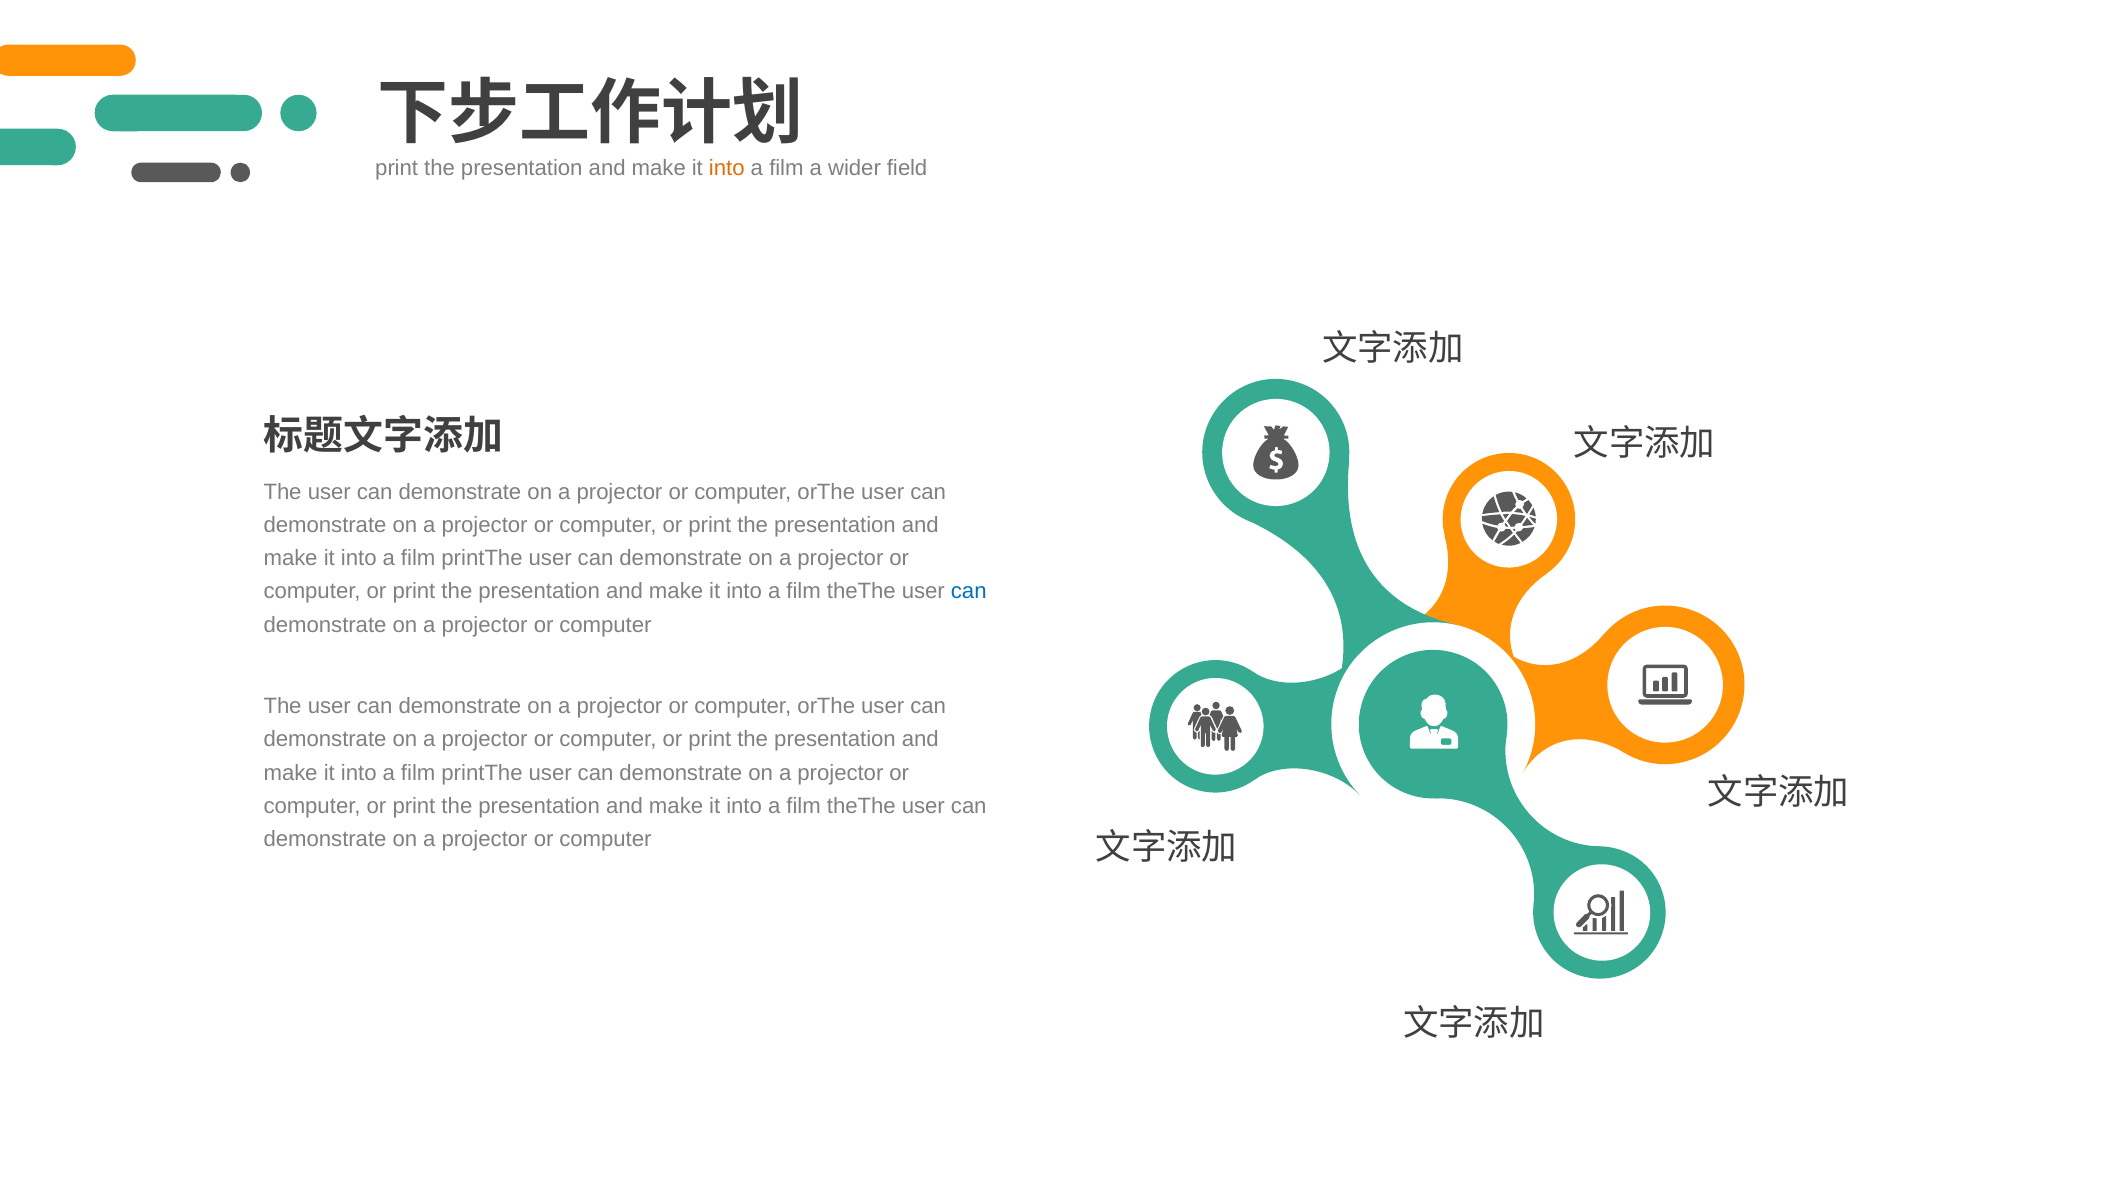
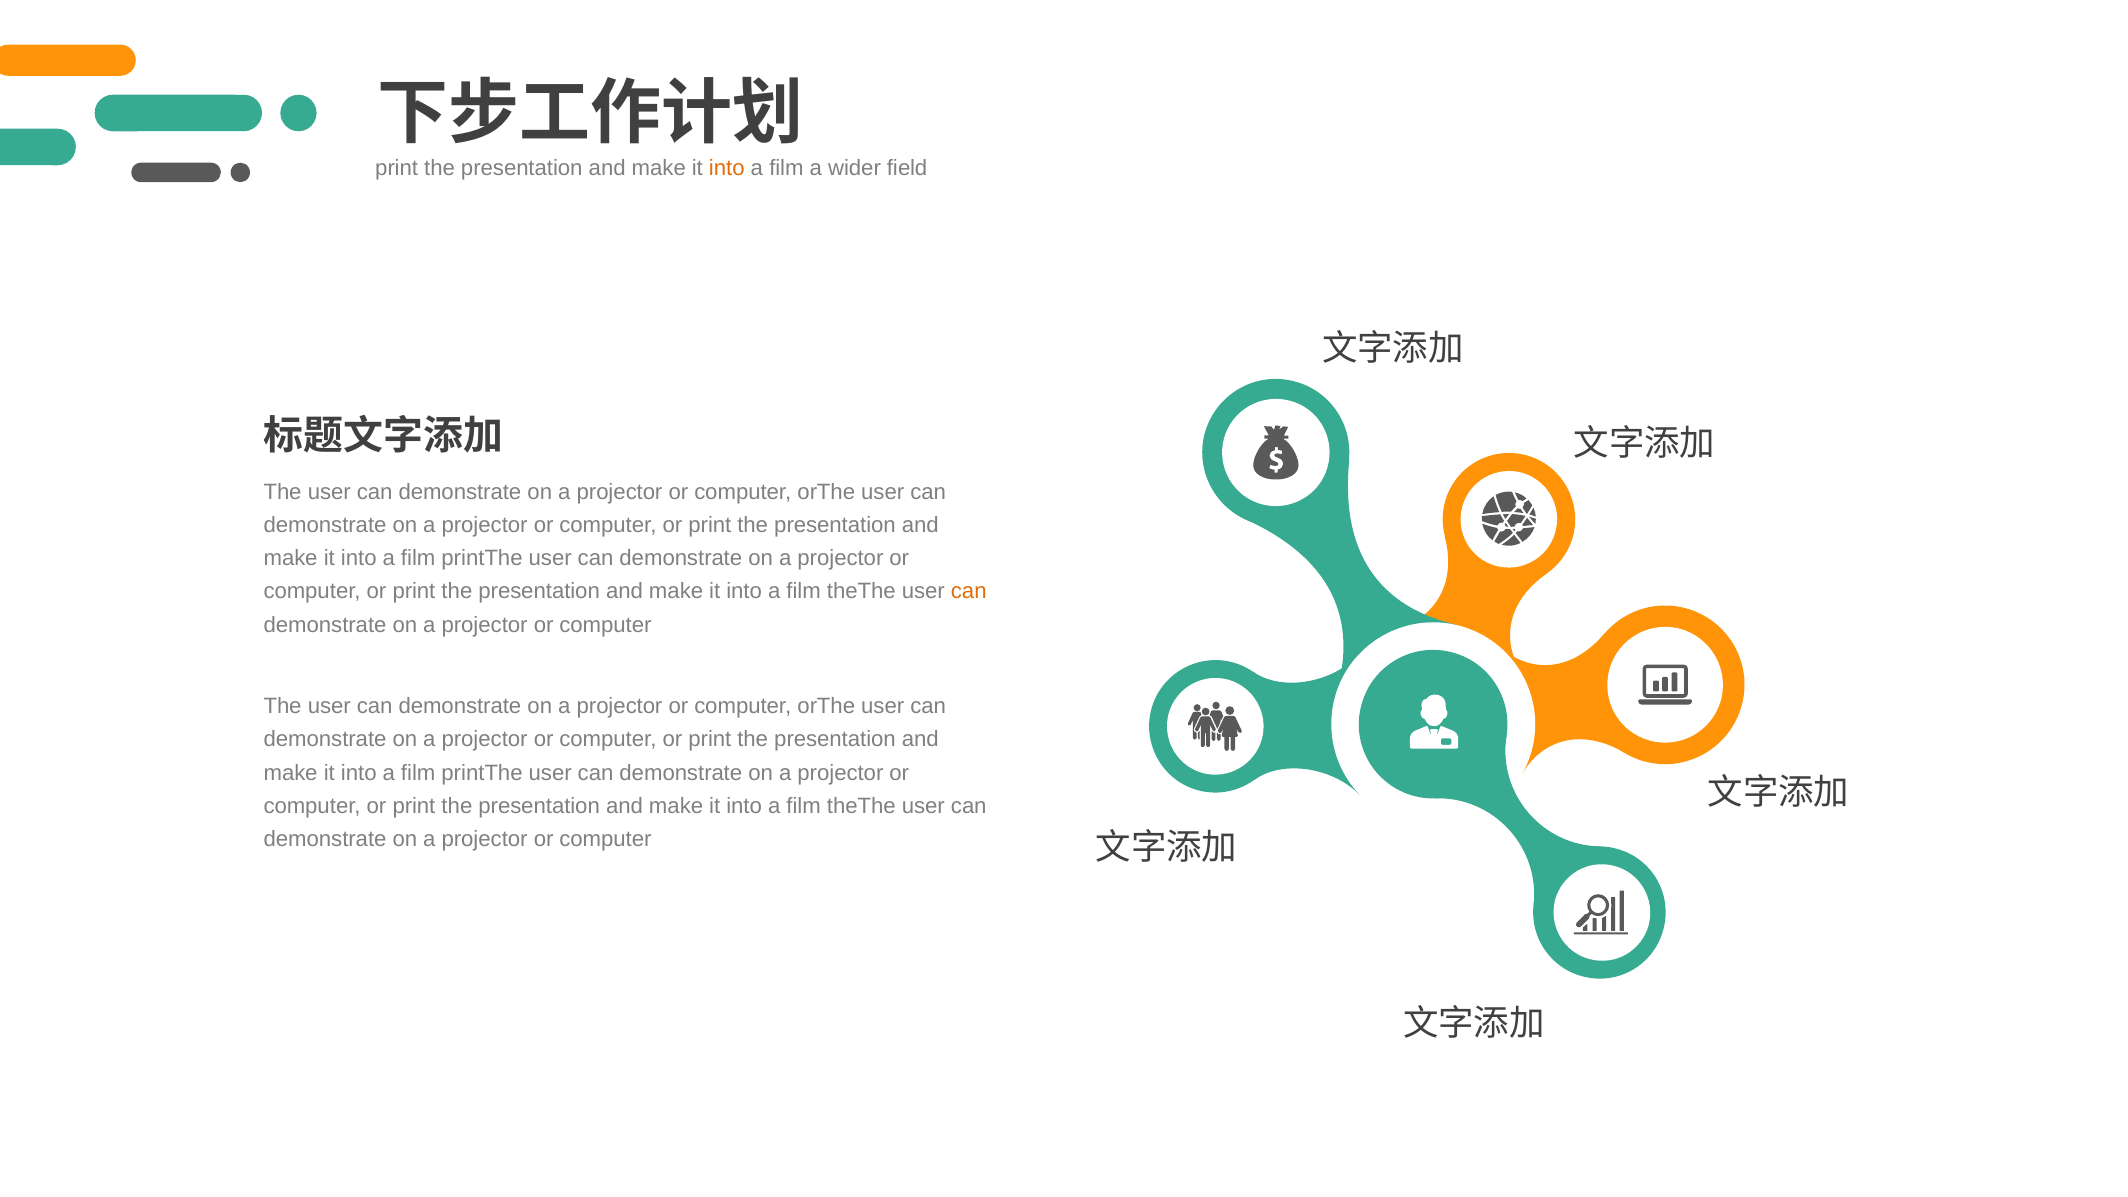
can at (969, 592) colour: blue -> orange
